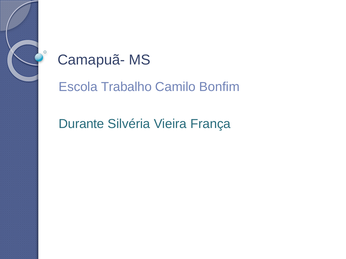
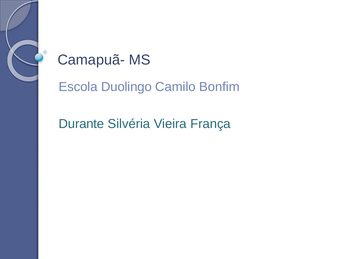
Trabalho: Trabalho -> Duolingo
